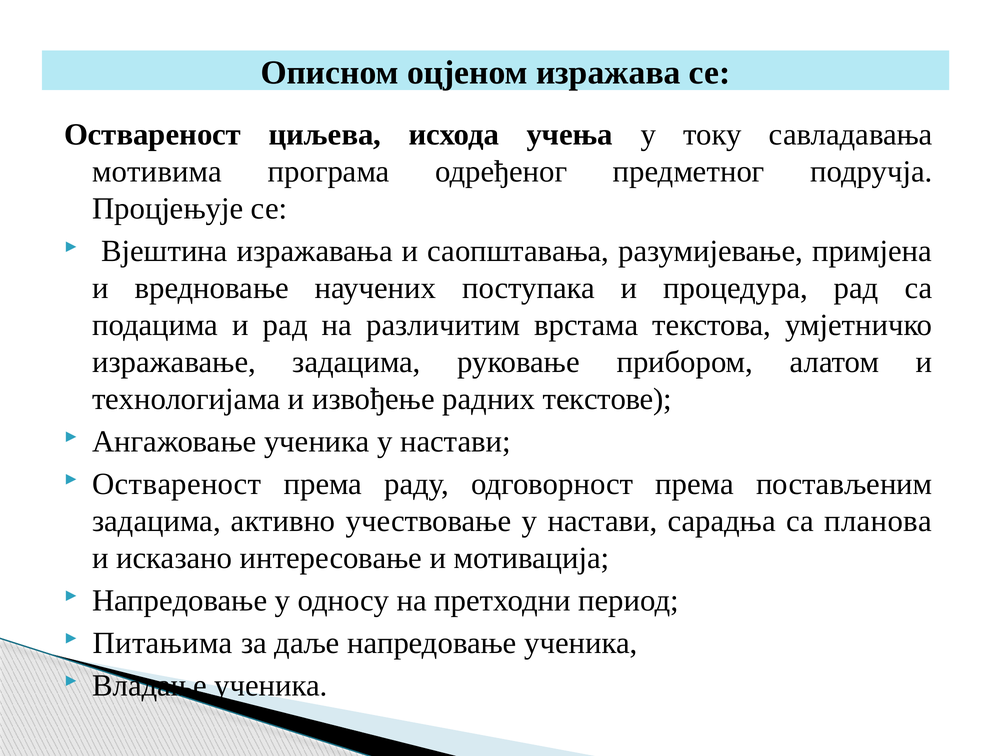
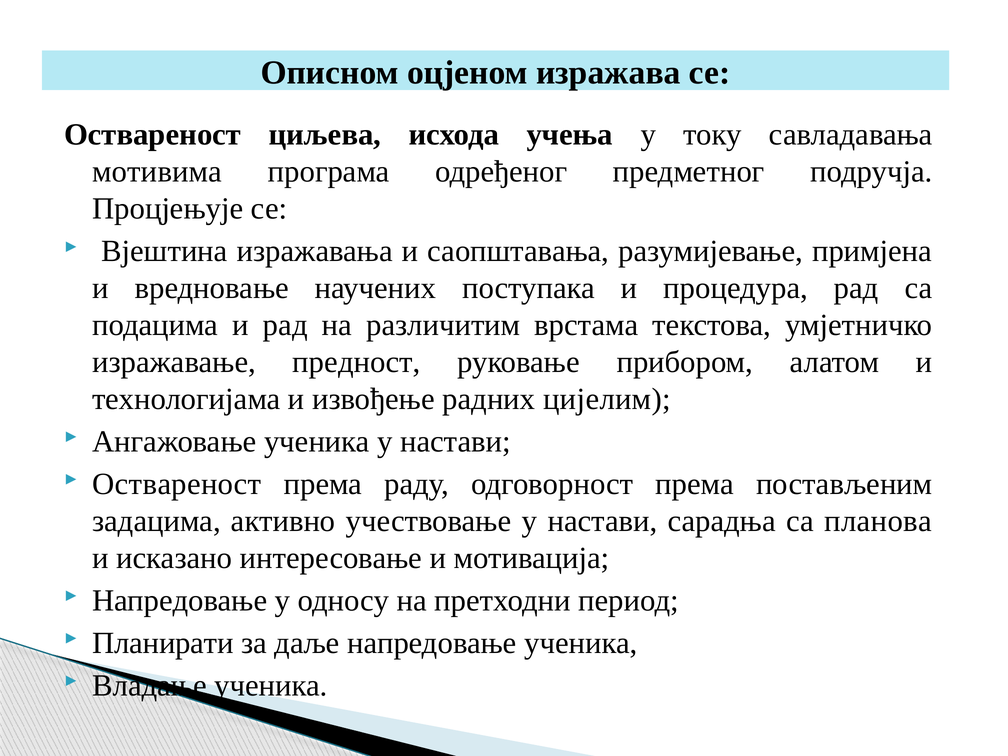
изражавање задацима: задацима -> предност
текстове: текстове -> цијелим
Питањима: Питањима -> Планирати
